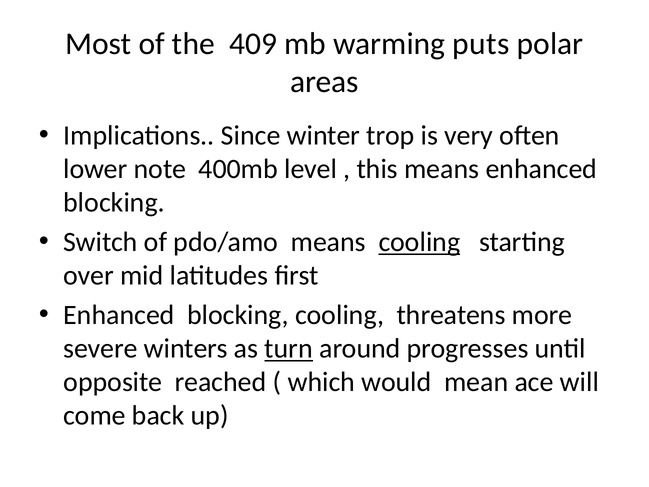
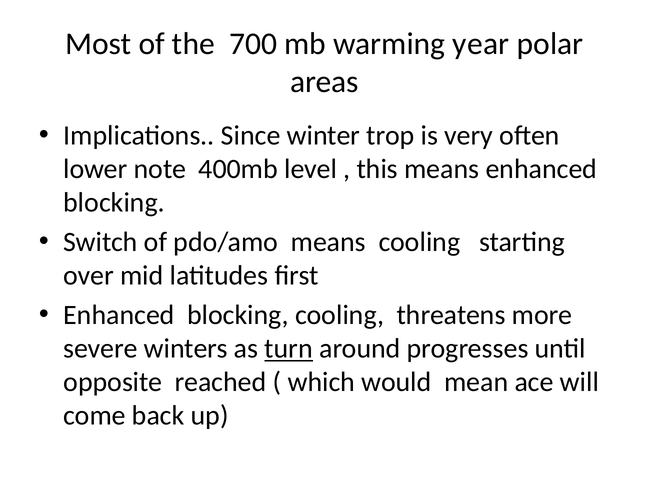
409: 409 -> 700
puts: puts -> year
cooling at (419, 242) underline: present -> none
